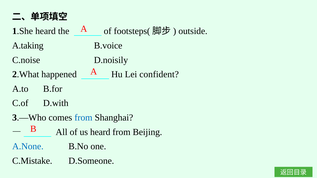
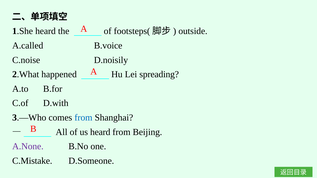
A.taking: A.taking -> A.called
confident: confident -> spreading
A.None colour: blue -> purple
